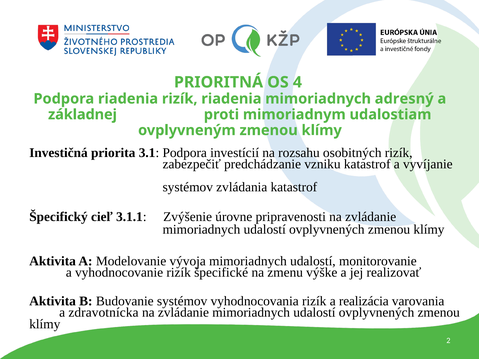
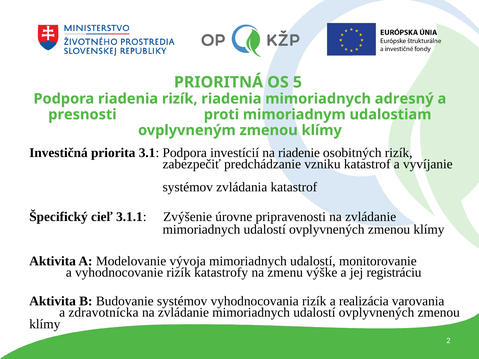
4: 4 -> 5
základnej: základnej -> presnosti
rozsahu: rozsahu -> riadenie
špecifické: špecifické -> katastrofy
realizovať: realizovať -> registráciu
